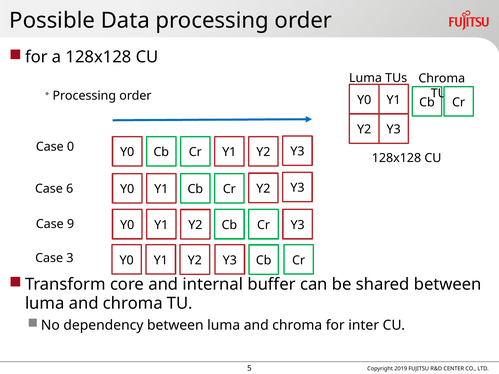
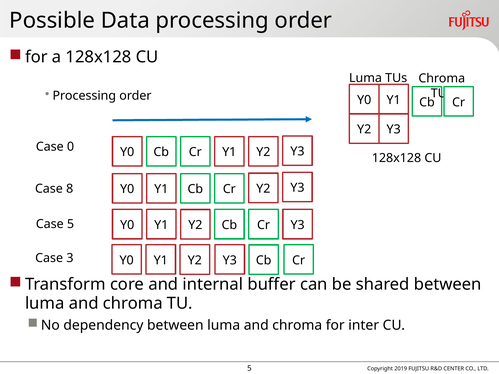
6: 6 -> 8
Case 9: 9 -> 5
